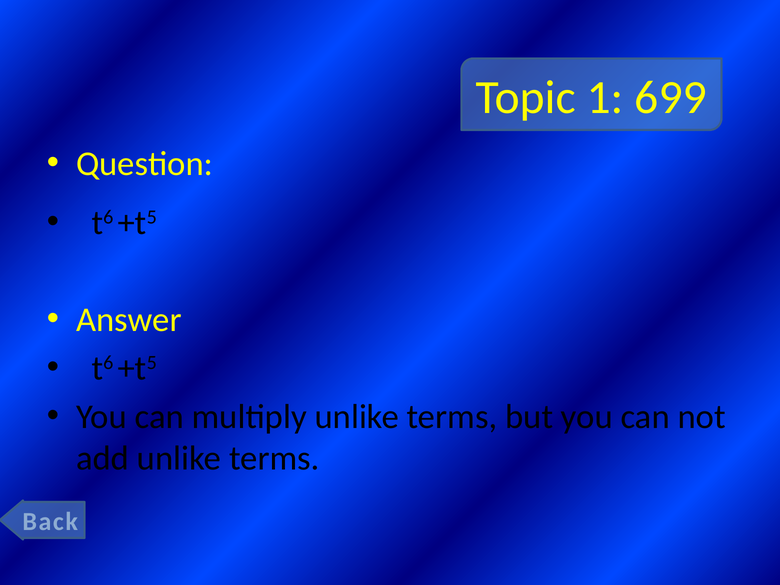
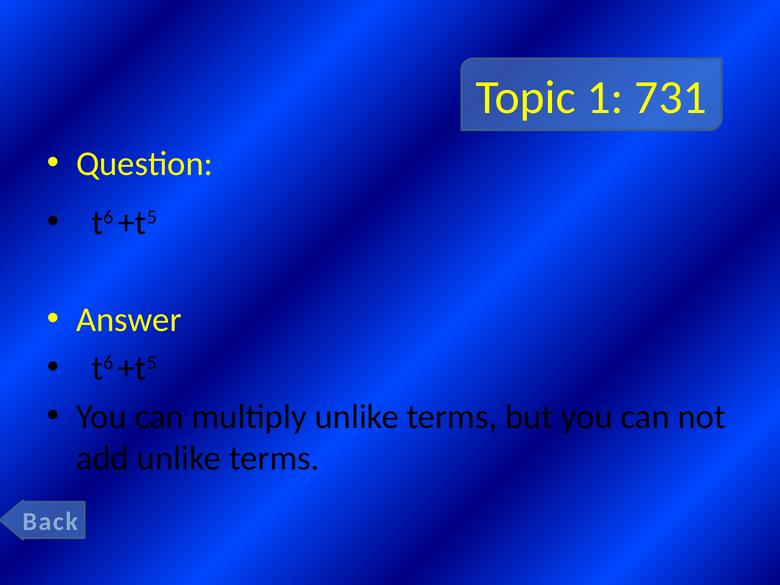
699: 699 -> 731
